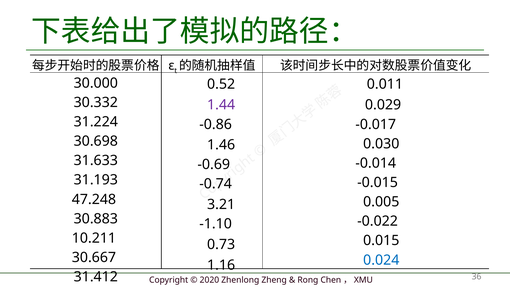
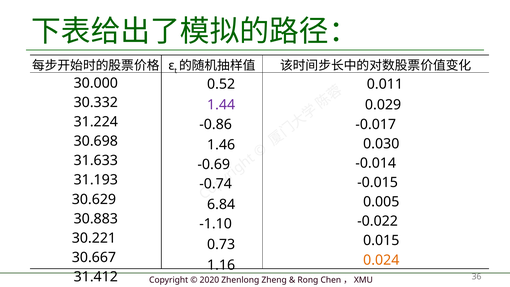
47.248: 47.248 -> 30.629
3.21: 3.21 -> 6.84
10.211: 10.211 -> 30.221
0.024 colour: blue -> orange
